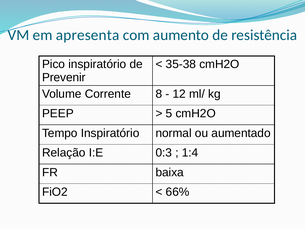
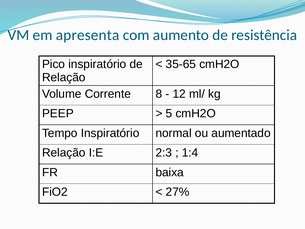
35-38: 35-38 -> 35-65
Prevenir at (64, 77): Prevenir -> Relação
0:3: 0:3 -> 2:3
66%: 66% -> 27%
